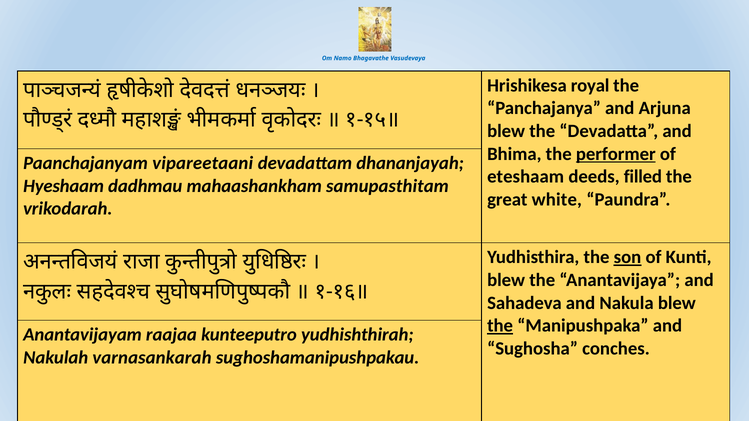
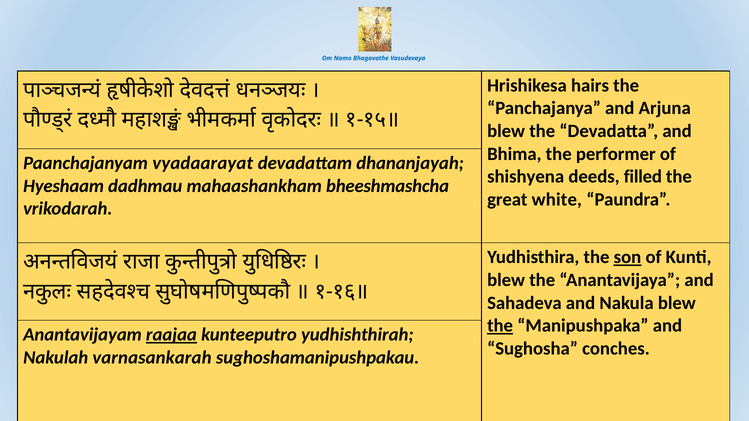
royal: royal -> hairs
performer underline: present -> none
vipareetaani: vipareetaani -> vyadaarayat
eteshaam: eteshaam -> shishyena
samupasthitam: samupasthitam -> bheeshmashcha
raajaa underline: none -> present
